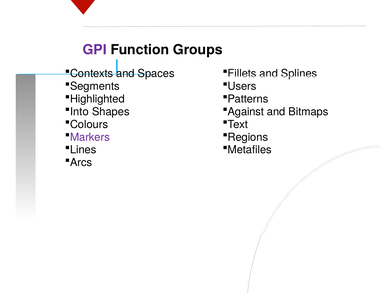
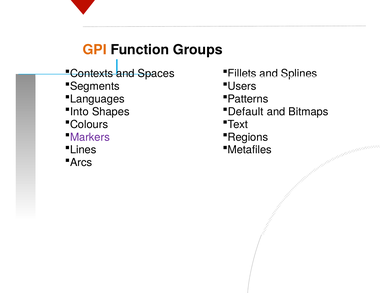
GPI colour: purple -> orange
Highlighted: Highlighted -> Languages
Against: Against -> Default
